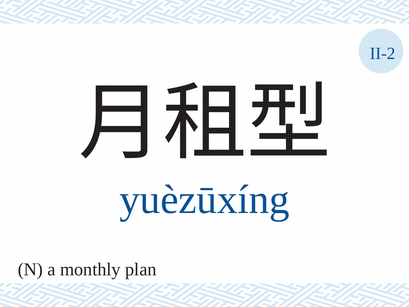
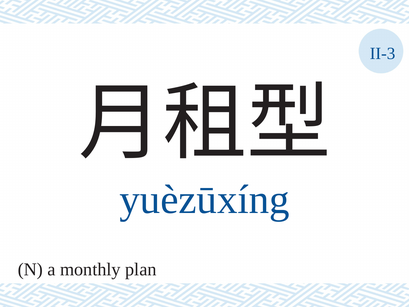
II-2: II-2 -> II-3
